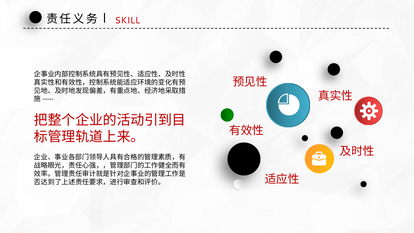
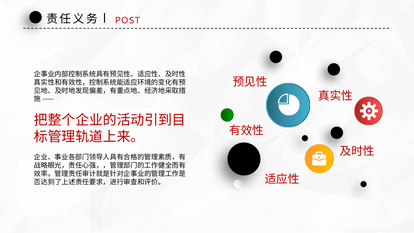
SKILL: SKILL -> POST
